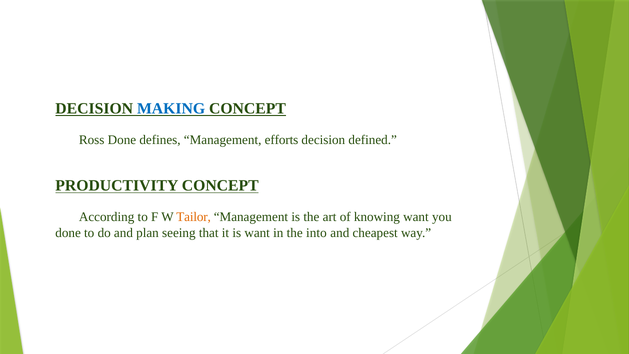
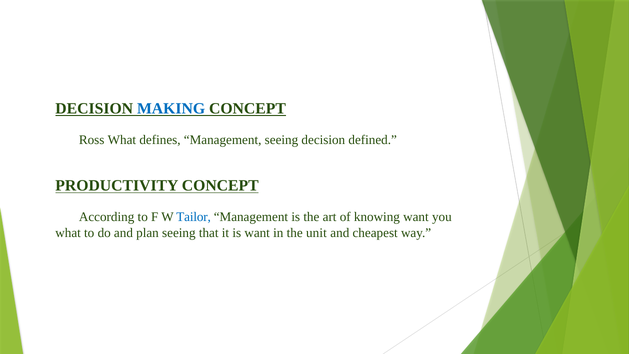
Ross Done: Done -> What
Management efforts: efforts -> seeing
Tailor colour: orange -> blue
done at (68, 233): done -> what
into: into -> unit
